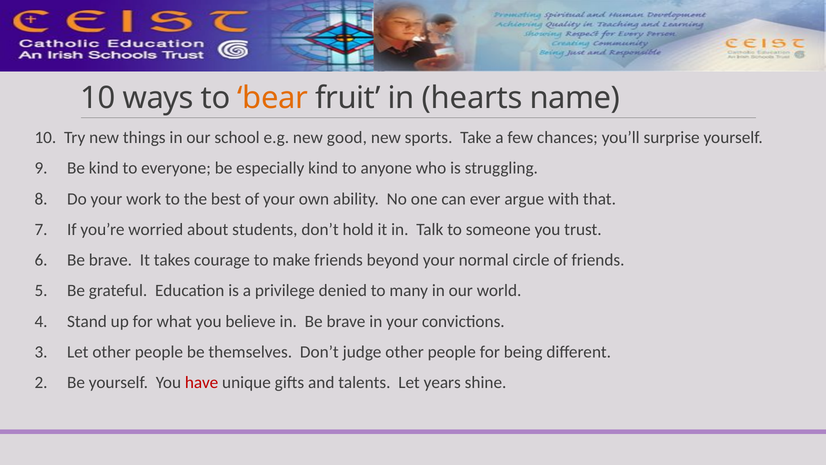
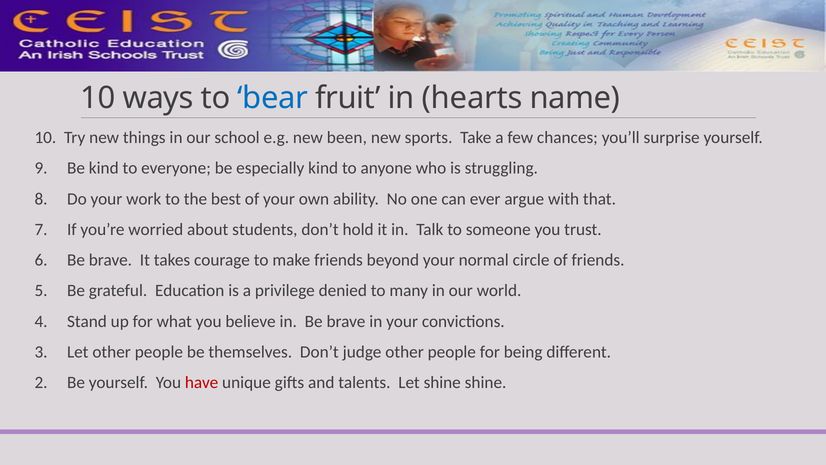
bear colour: orange -> blue
good: good -> been
Let years: years -> shine
